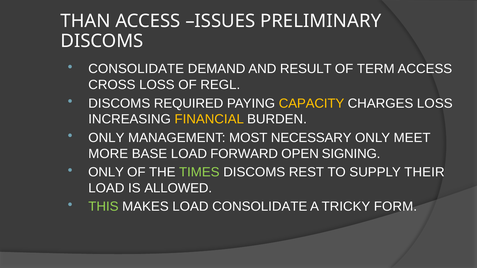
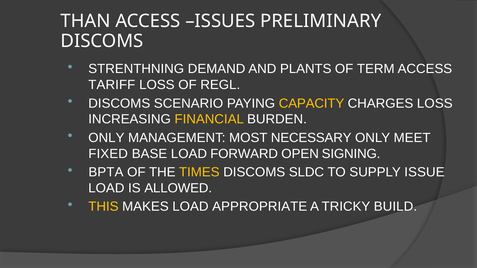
CONSOLIDATE at (136, 69): CONSOLIDATE -> STRENTHNING
RESULT: RESULT -> PLANTS
CROSS: CROSS -> TARIFF
REQUIRED: REQUIRED -> SCENARIO
MORE: MORE -> FIXED
ONLY at (106, 172): ONLY -> BPTA
TIMES colour: light green -> yellow
REST: REST -> SLDC
THEIR: THEIR -> ISSUE
THIS colour: light green -> yellow
LOAD CONSOLIDATE: CONSOLIDATE -> APPROPRIATE
FORM: FORM -> BUILD
